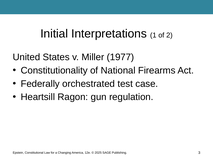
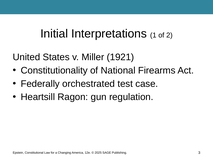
1977: 1977 -> 1921
